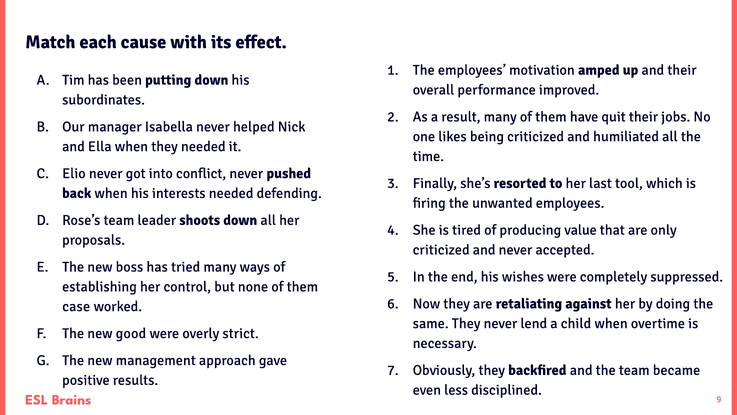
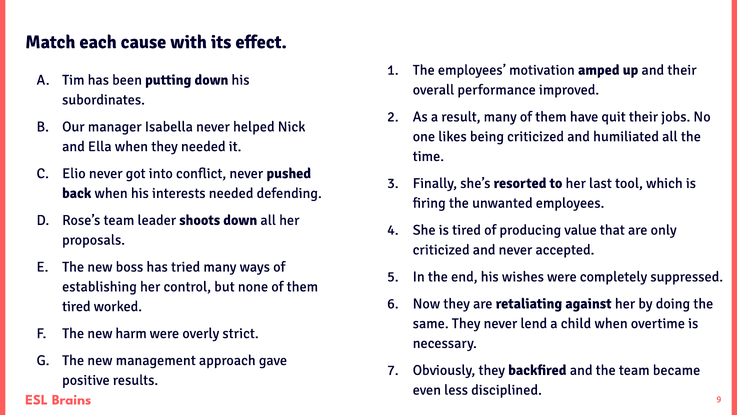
case at (76, 306): case -> tired
good: good -> harm
